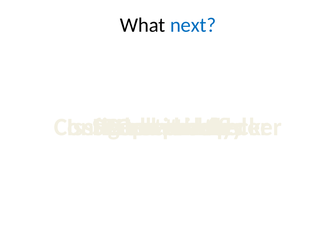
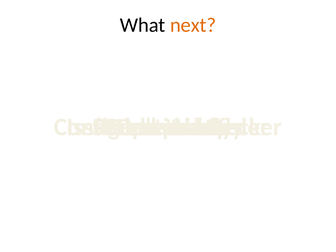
next colour: blue -> orange
